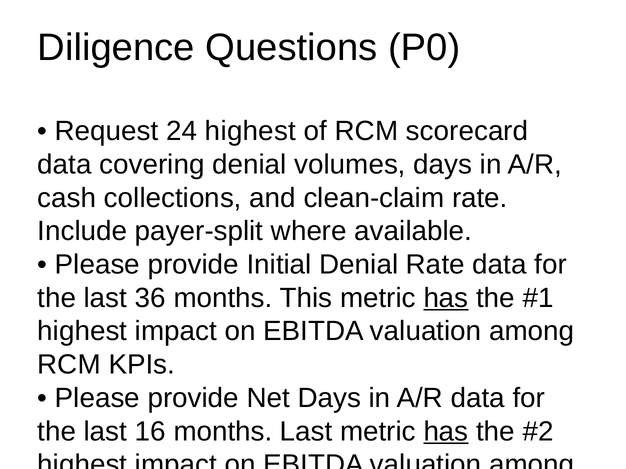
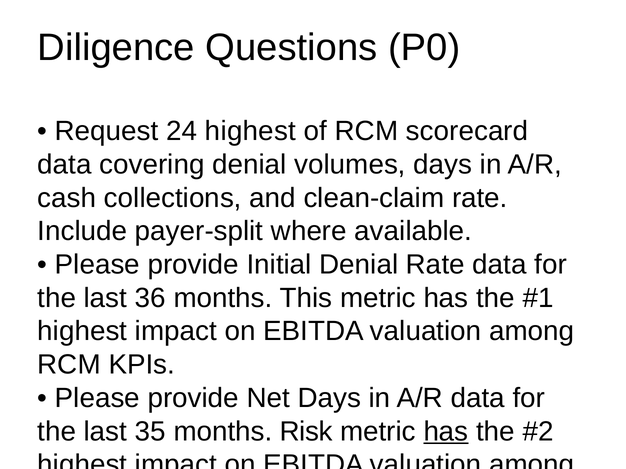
has at (446, 298) underline: present -> none
16: 16 -> 35
months Last: Last -> Risk
